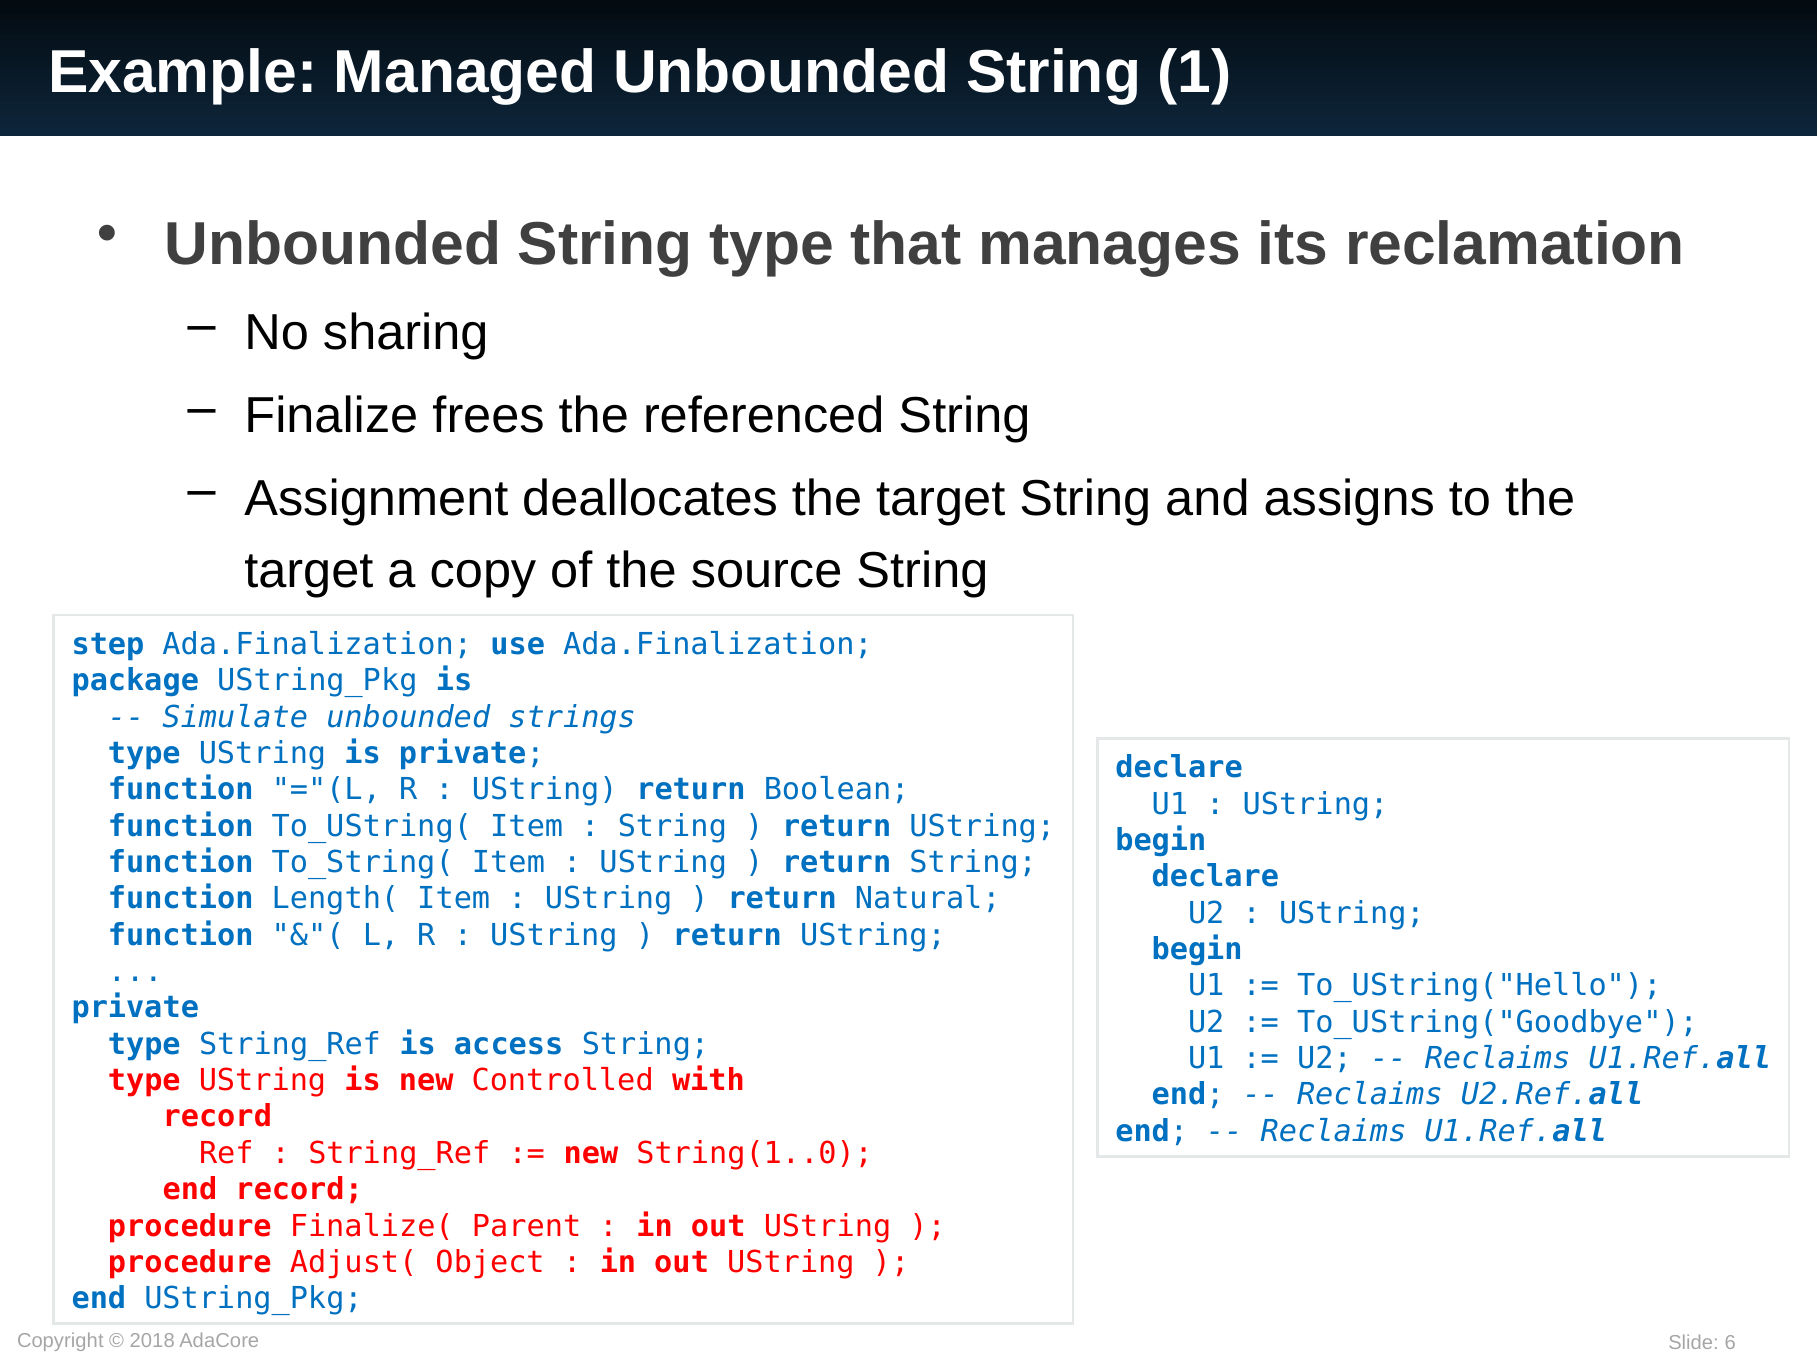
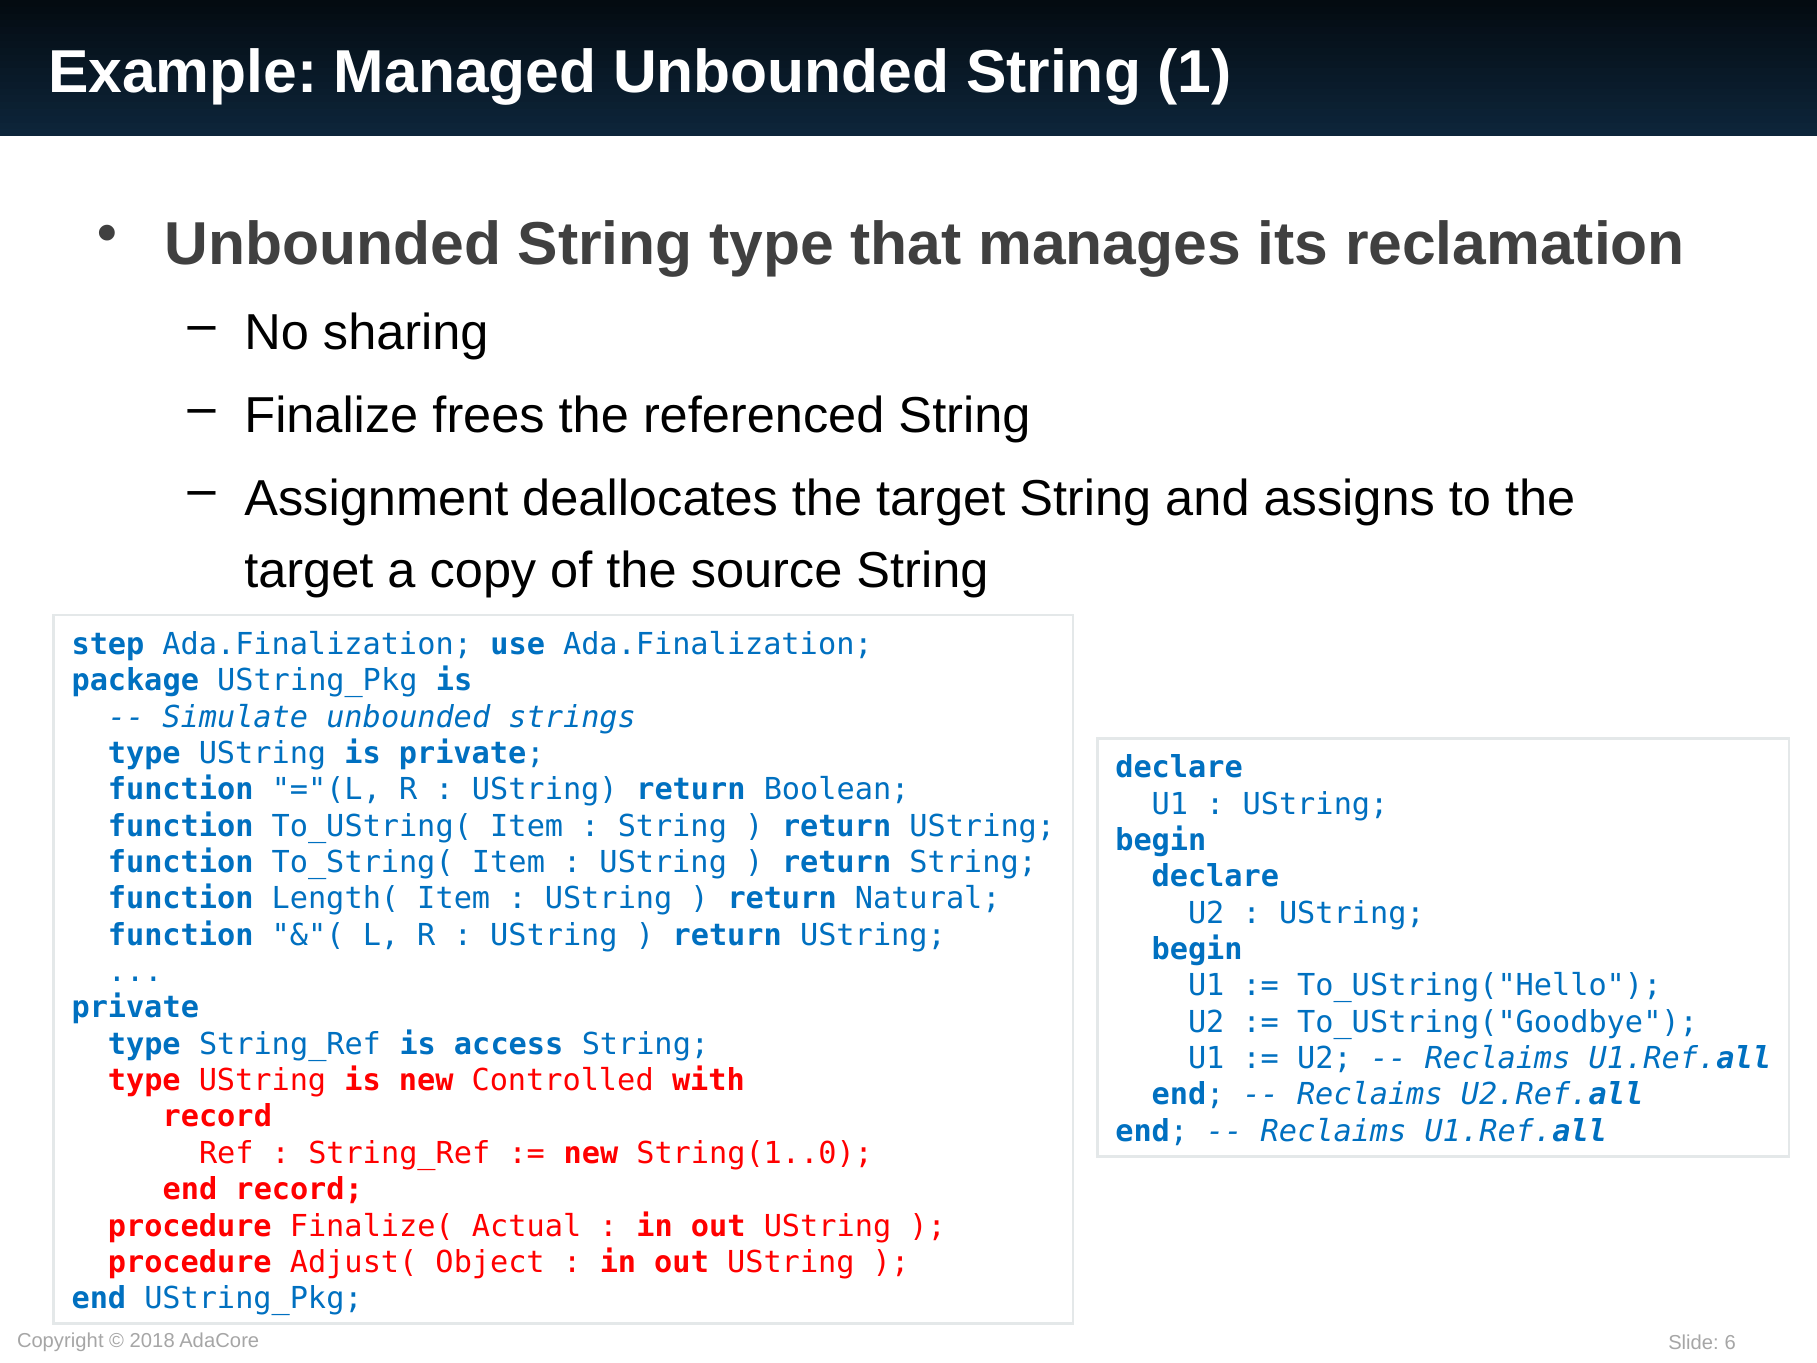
Parent: Parent -> Actual
